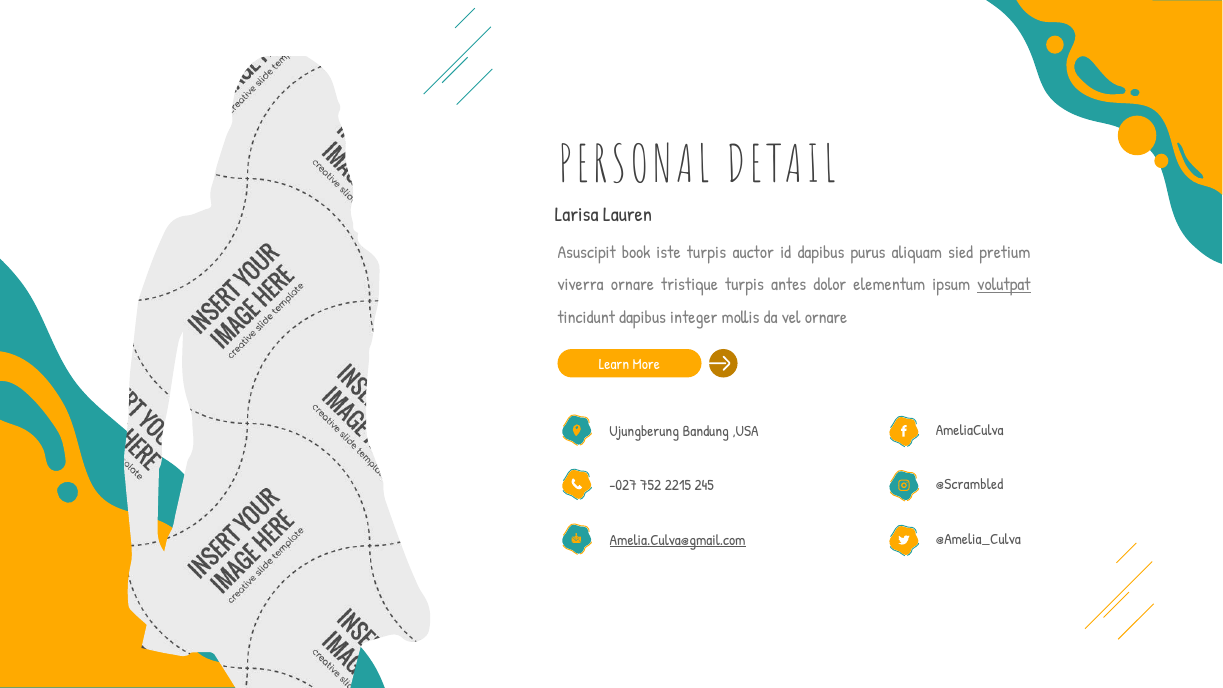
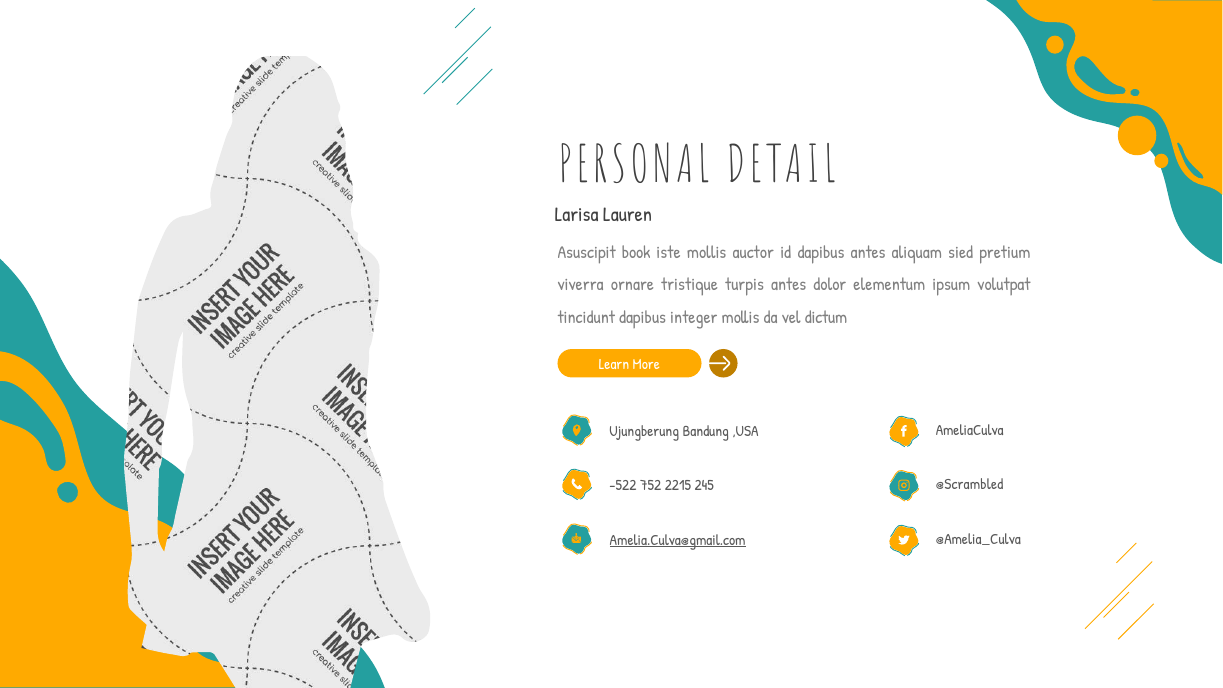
iste turpis: turpis -> mollis
dapibus purus: purus -> antes
volutpat underline: present -> none
vel ornare: ornare -> dictum
-027: -027 -> -522
